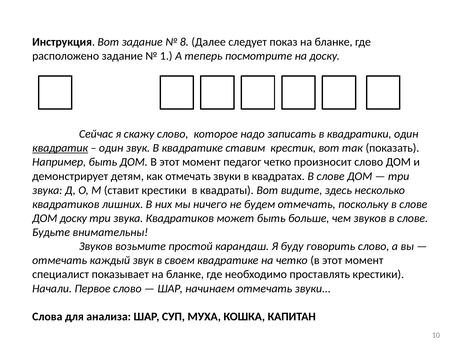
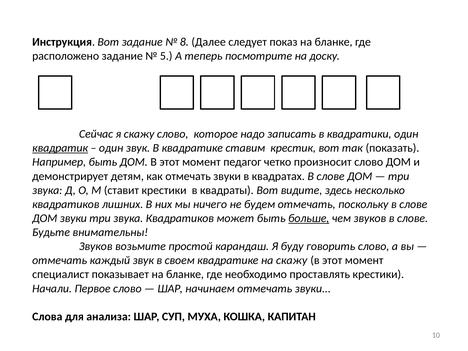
1: 1 -> 5
ДОМ доску: доску -> звуки
больше underline: none -> present
на четко: четко -> скажу
